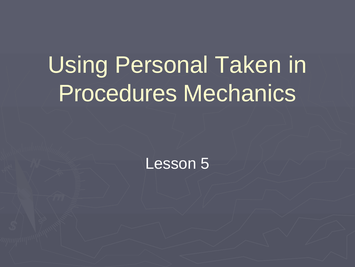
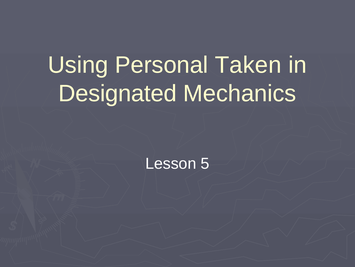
Procedures: Procedures -> Designated
